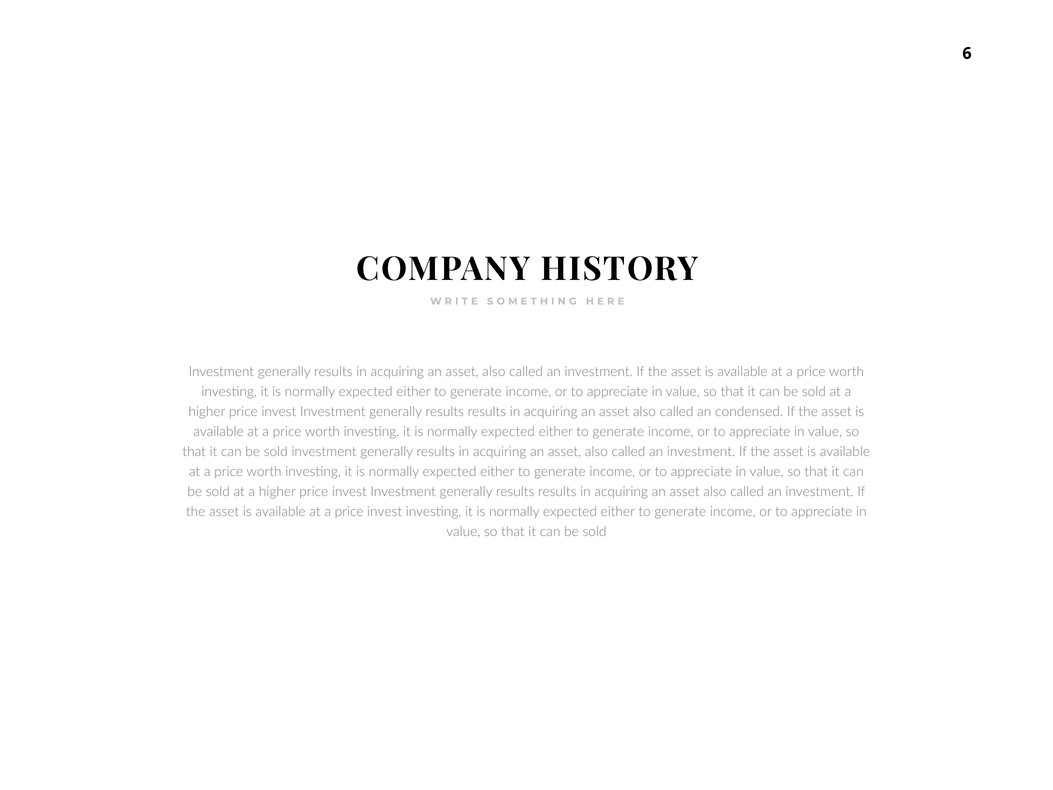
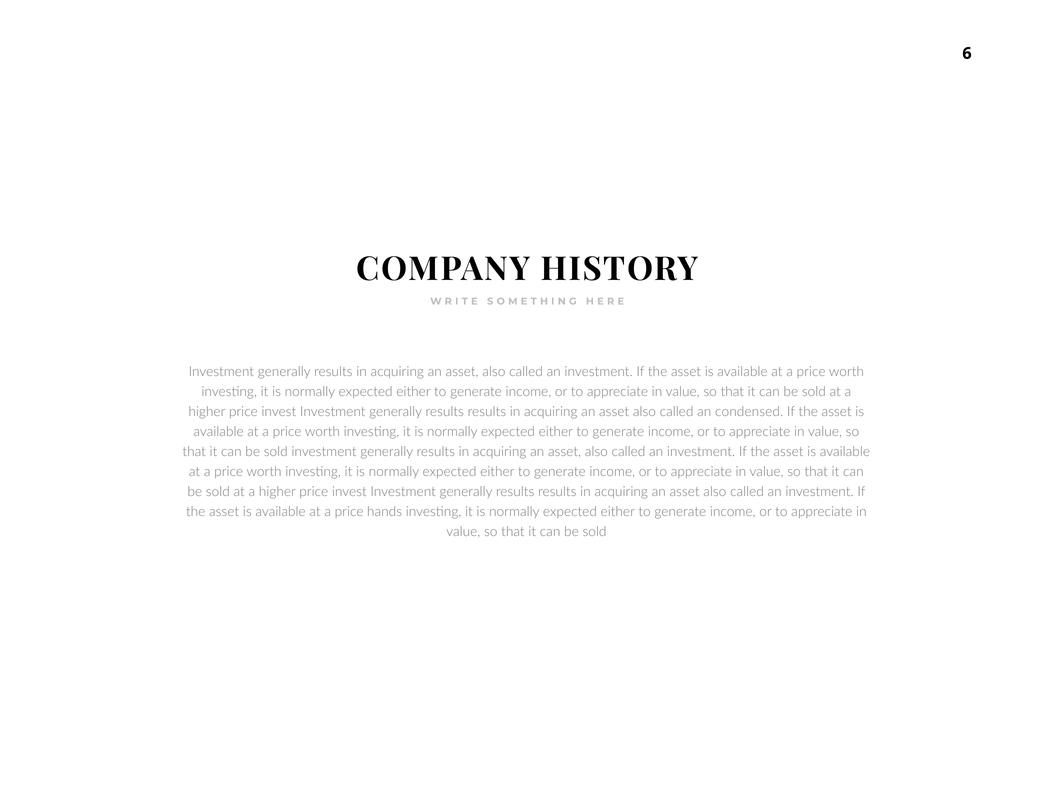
a price invest: invest -> hands
